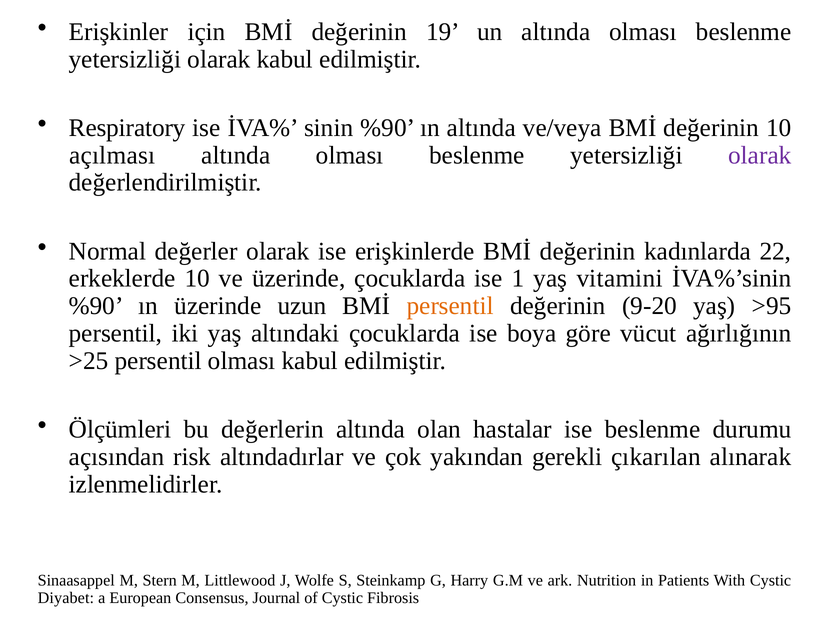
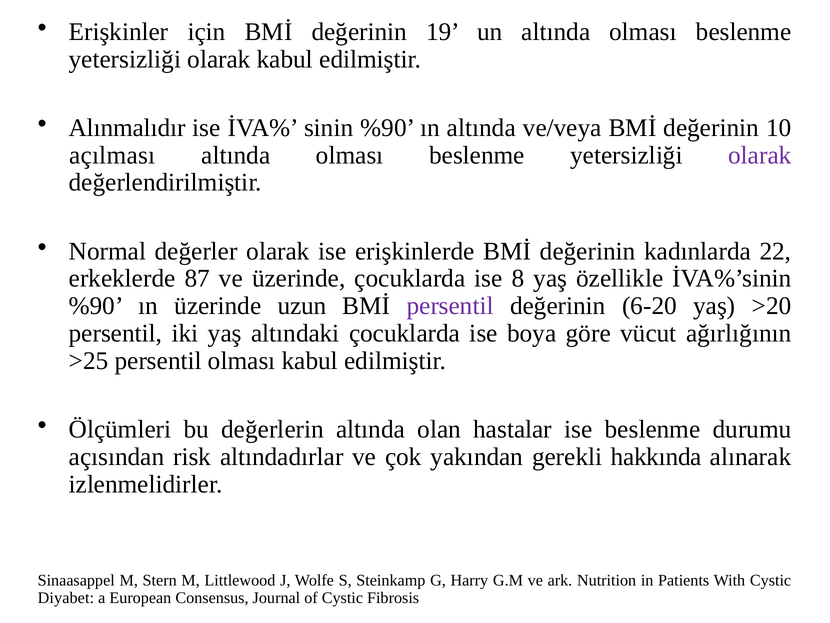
Respiratory: Respiratory -> Alınmalıdır
erkeklerde 10: 10 -> 87
1: 1 -> 8
vitamini: vitamini -> özellikle
persentil at (450, 306) colour: orange -> purple
9-20: 9-20 -> 6-20
>95: >95 -> >20
çıkarılan: çıkarılan -> hakkında
